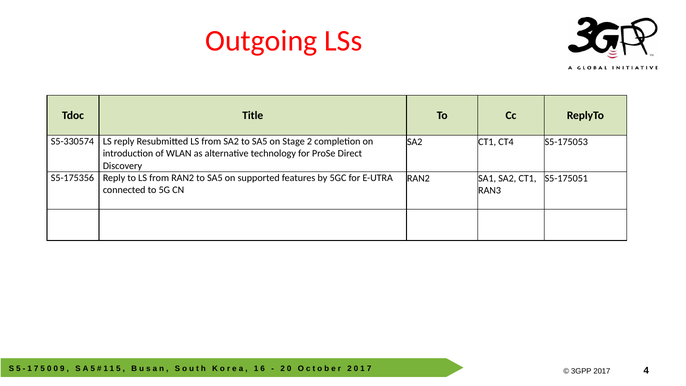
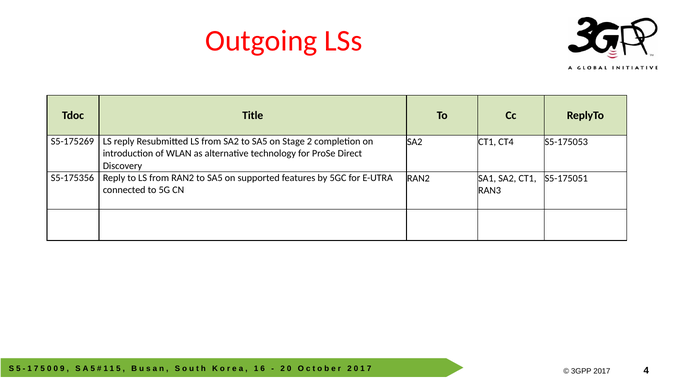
S5-330574: S5-330574 -> S5-175269
